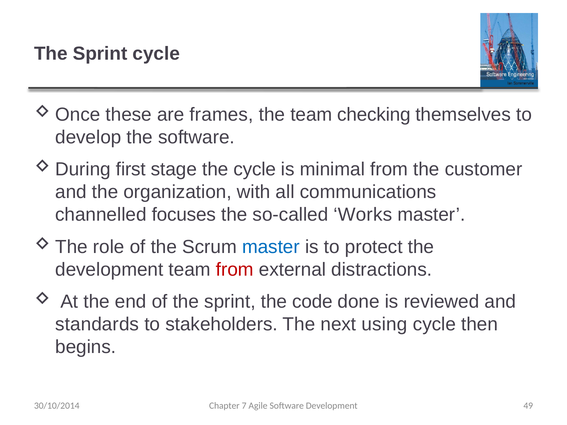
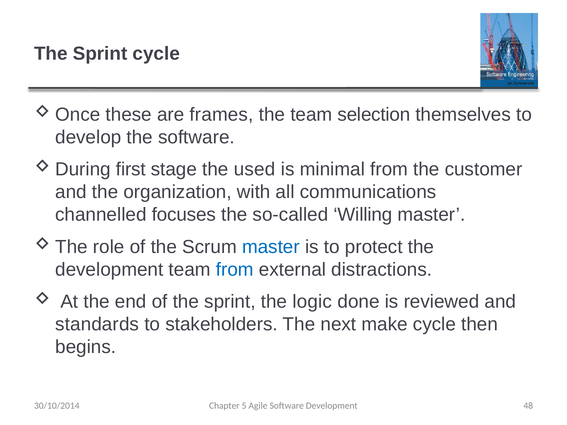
checking: checking -> selection
the cycle: cycle -> used
Works: Works -> Willing
from at (235, 270) colour: red -> blue
code: code -> logic
using: using -> make
7: 7 -> 5
49: 49 -> 48
